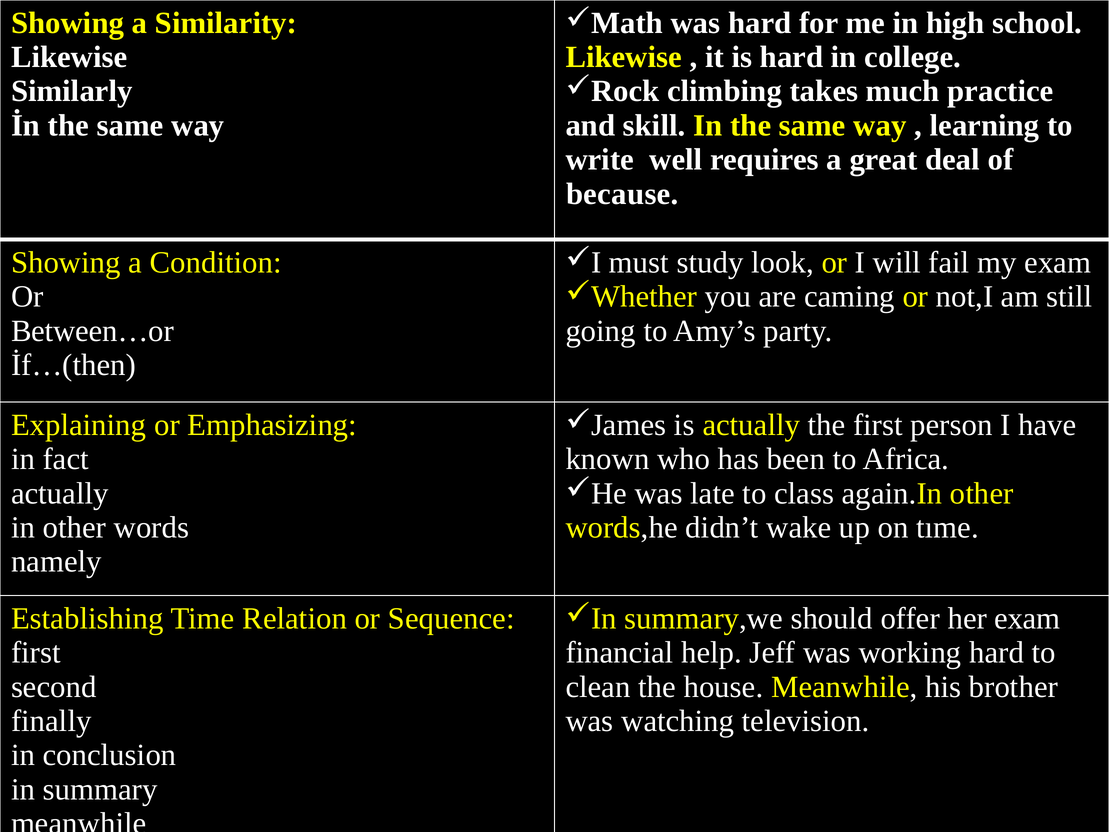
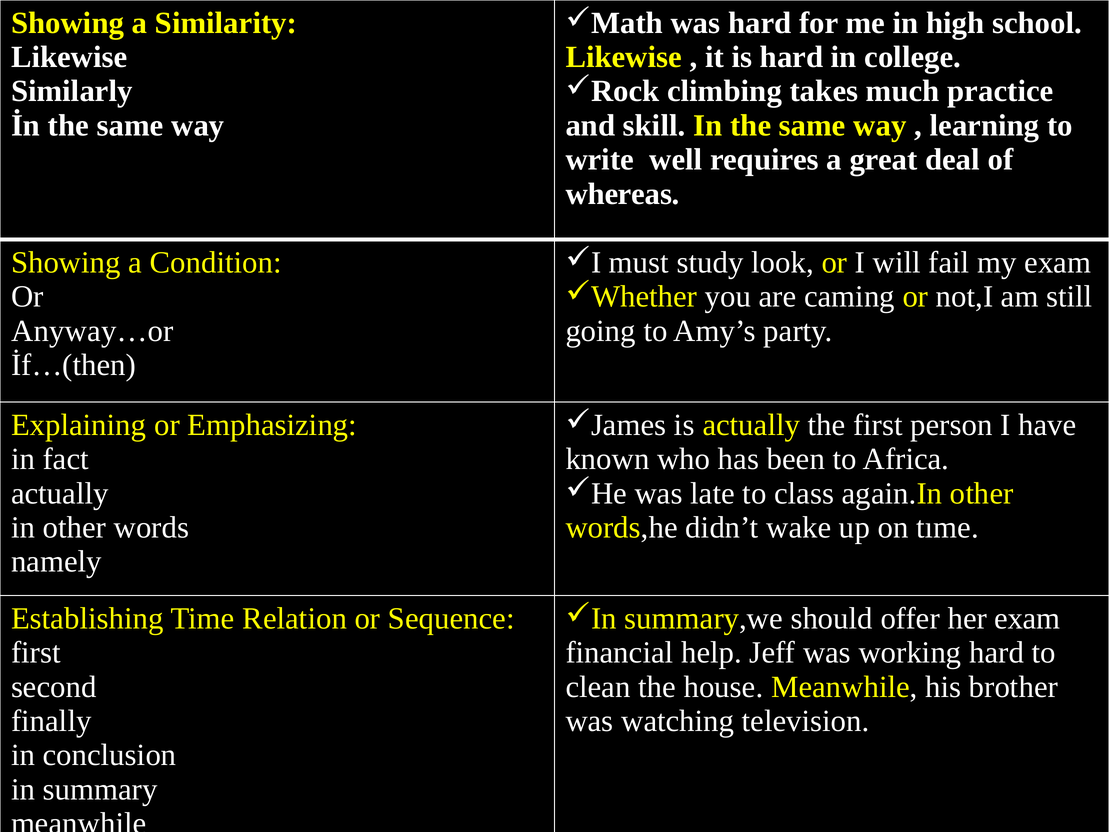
because: because -> whereas
Between…or: Between…or -> Anyway…or
